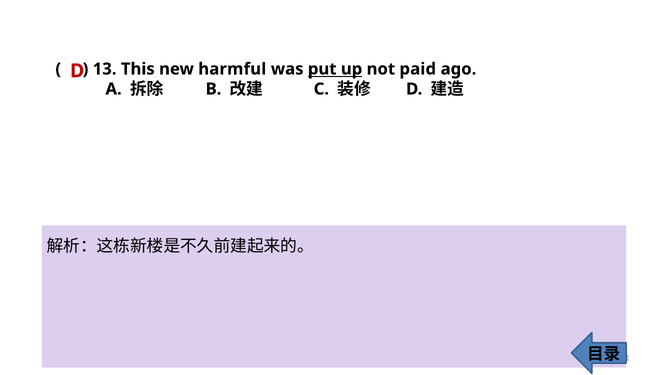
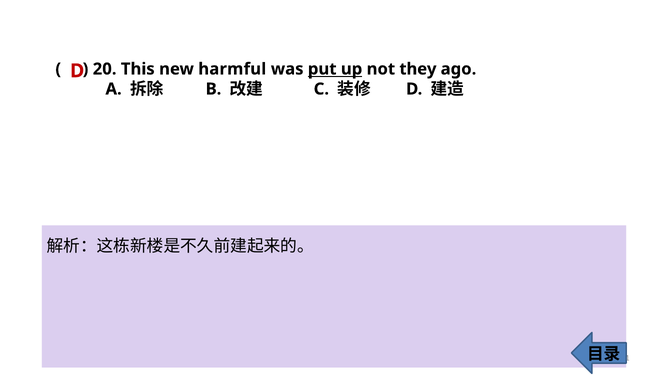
13: 13 -> 20
paid: paid -> they
